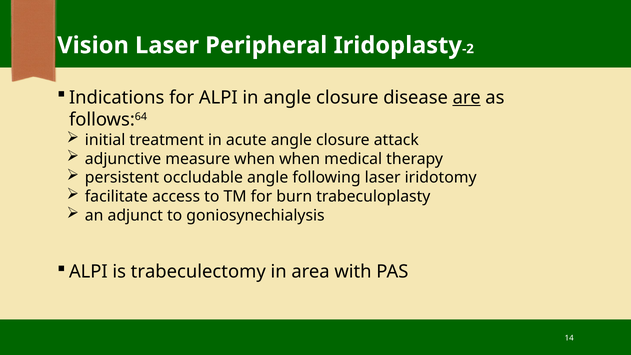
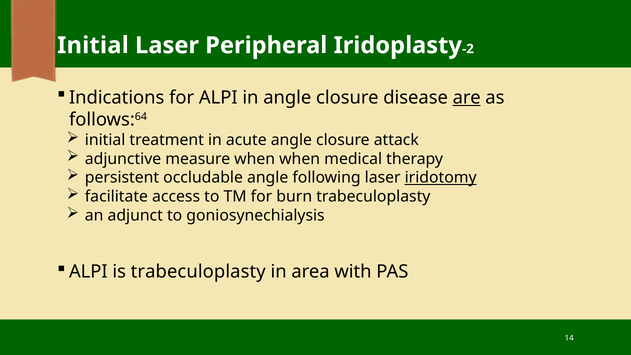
Vision at (93, 45): Vision -> Initial
iridotomy underline: none -> present
is trabeculectomy: trabeculectomy -> trabeculoplasty
